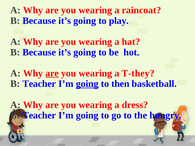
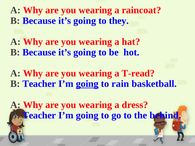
play: play -> they
are at (52, 73) underline: present -> none
T-they: T-they -> T-read
then: then -> rain
hungry: hungry -> behind
